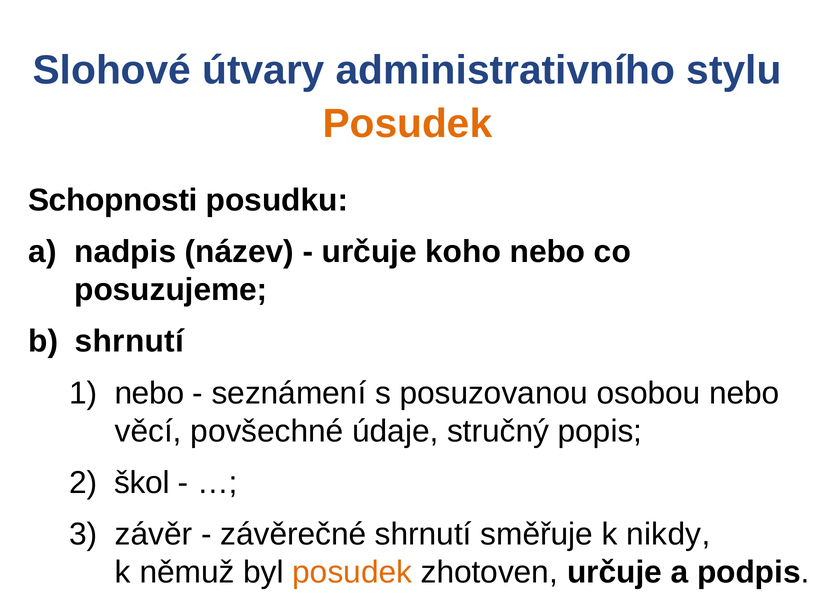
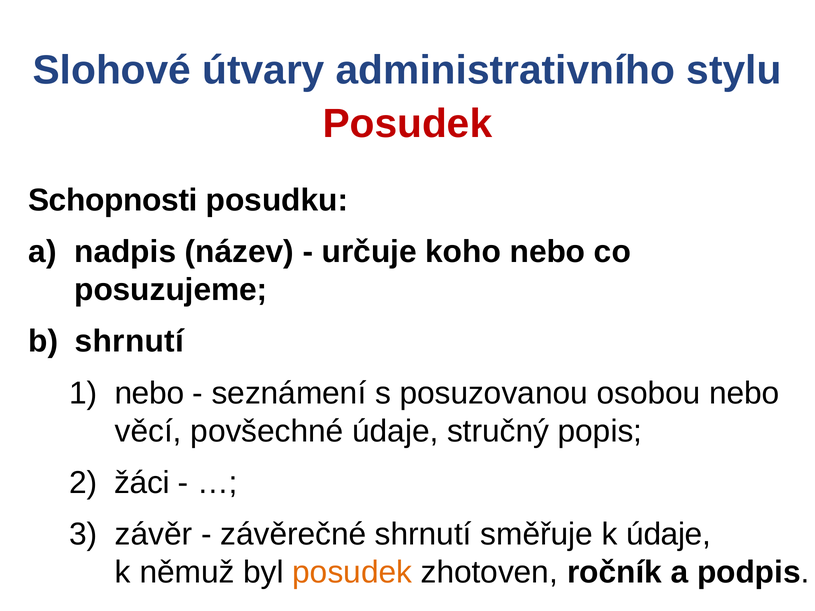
Posudek at (407, 124) colour: orange -> red
škol: škol -> žáci
k nikdy: nikdy -> údaje
zhotoven určuje: určuje -> ročník
